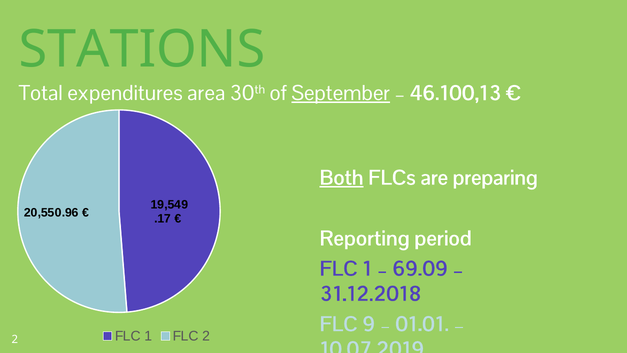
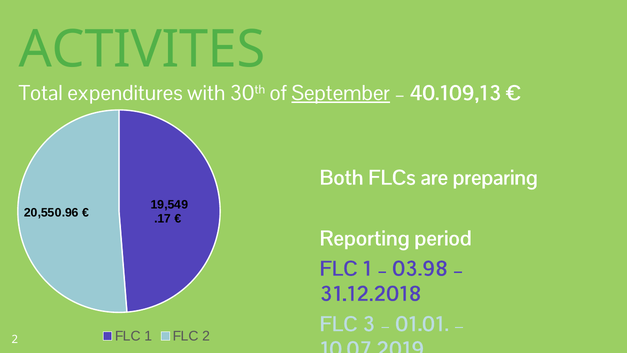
STATIONS: STATIONS -> ACTIVITES
area: area -> with
46.100,13: 46.100,13 -> 40.109,13
Both underline: present -> none
69.09: 69.09 -> 03.98
9: 9 -> 3
